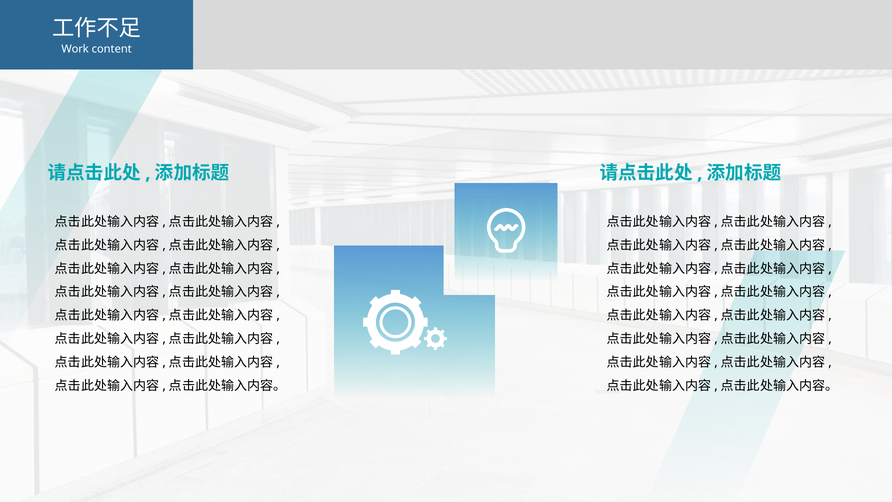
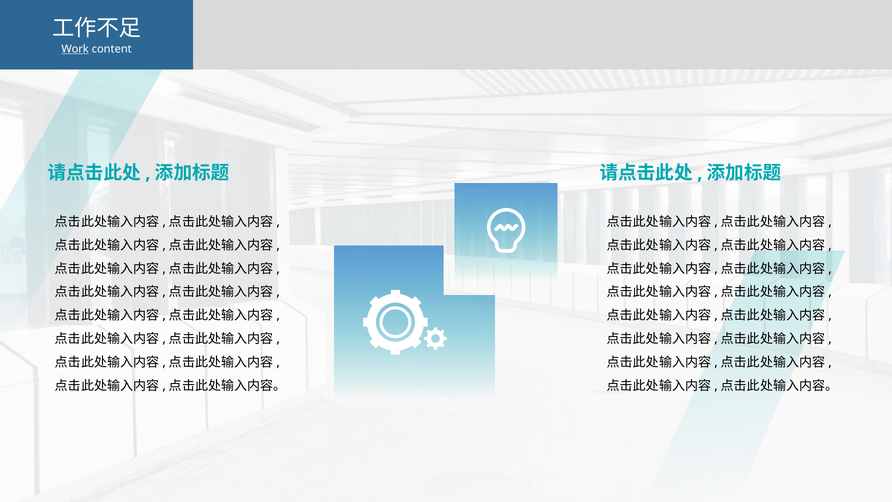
Work underline: none -> present
